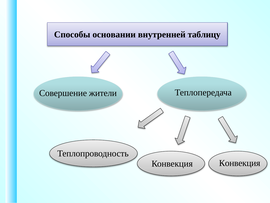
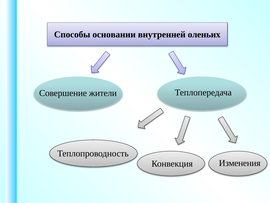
таблицу: таблицу -> оленьих
Конвекция Конвекция: Конвекция -> Изменения
